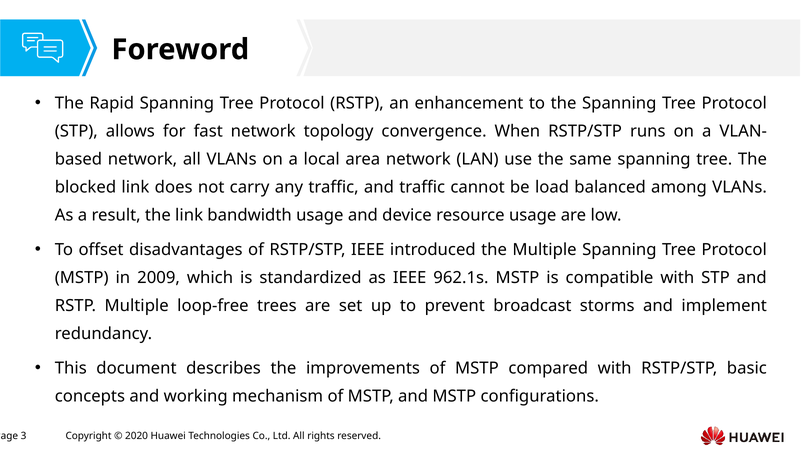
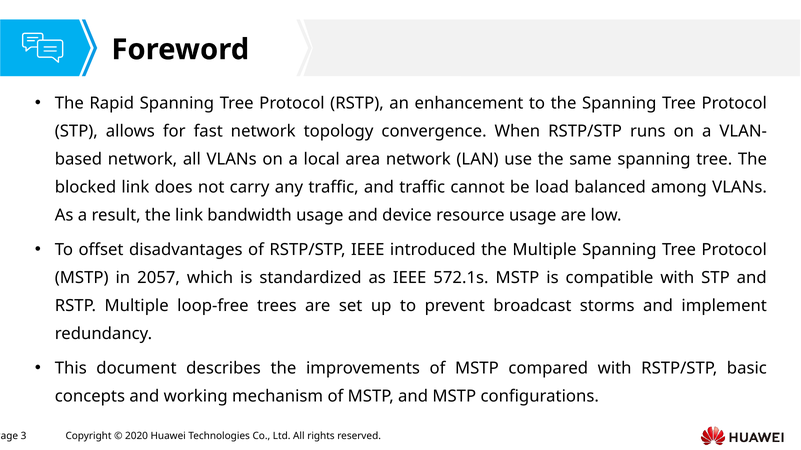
2009: 2009 -> 2057
962.1s: 962.1s -> 572.1s
